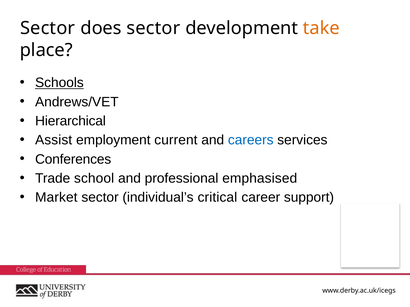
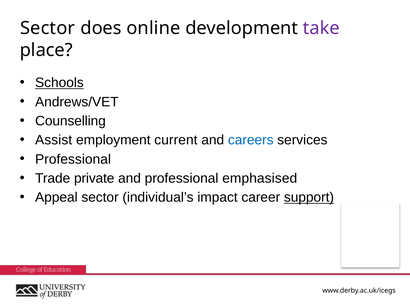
does sector: sector -> online
take colour: orange -> purple
Hierarchical: Hierarchical -> Counselling
Conferences at (73, 159): Conferences -> Professional
school: school -> private
Market: Market -> Appeal
critical: critical -> impact
support underline: none -> present
